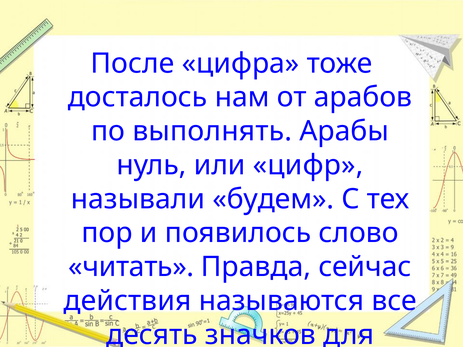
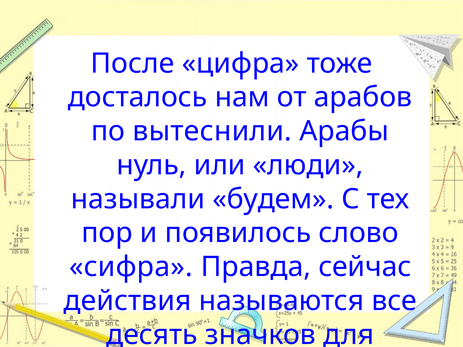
выполнять: выполнять -> вытеснили
цифр: цифр -> люди
читать: читать -> сифра
